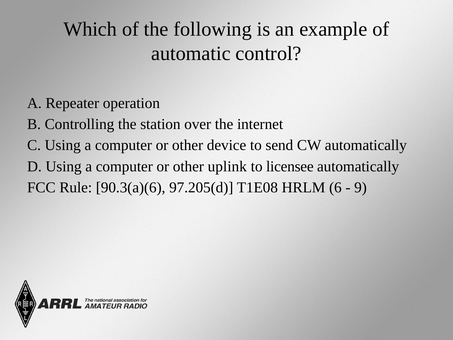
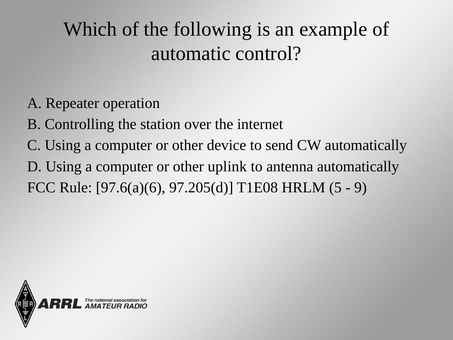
licensee: licensee -> antenna
90.3(a)(6: 90.3(a)(6 -> 97.6(a)(6
6: 6 -> 5
